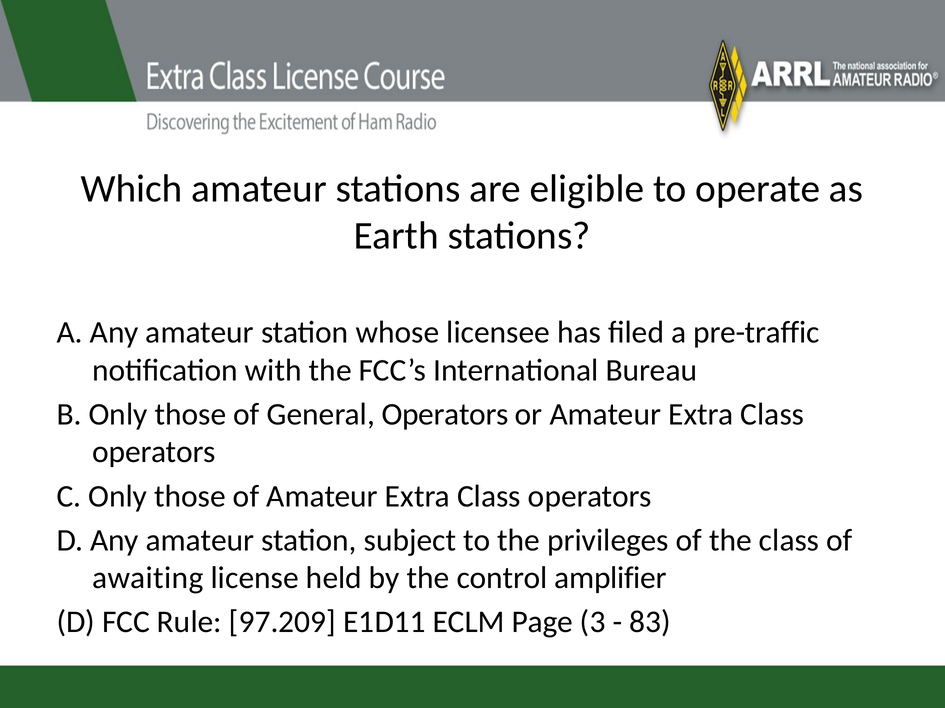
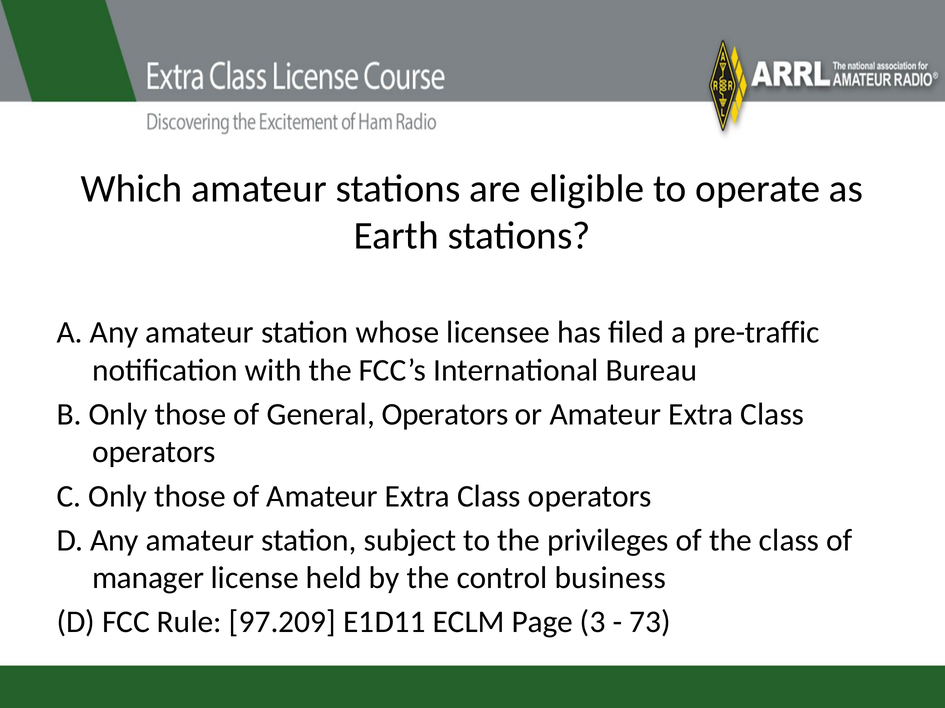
awaiting: awaiting -> manager
amplifier: amplifier -> business
83: 83 -> 73
